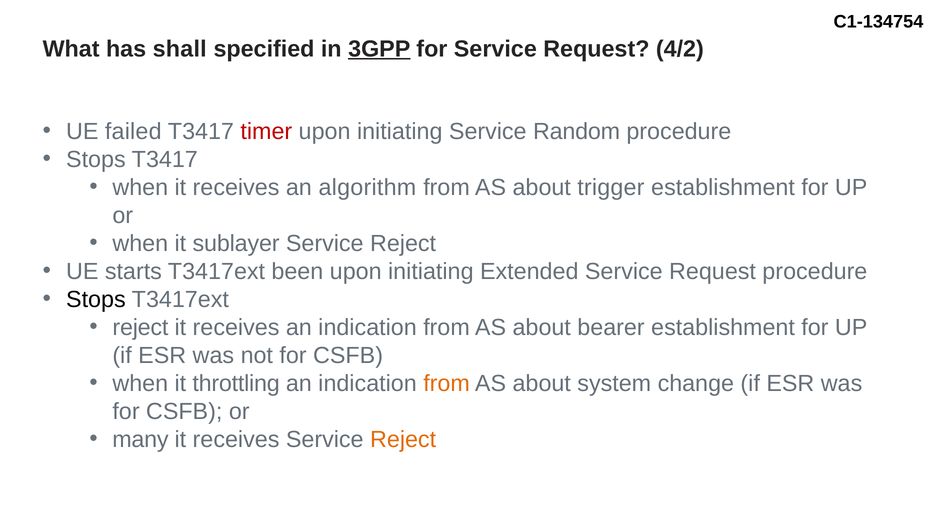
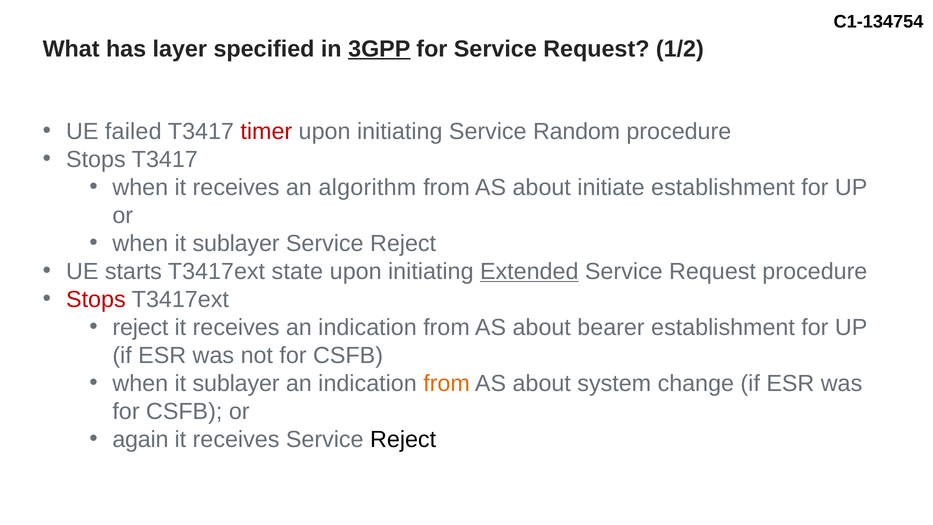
shall: shall -> layer
4/2: 4/2 -> 1/2
trigger: trigger -> initiate
been: been -> state
Extended underline: none -> present
Stops at (96, 299) colour: black -> red
throttling at (236, 383): throttling -> sublayer
many: many -> again
Reject at (403, 439) colour: orange -> black
